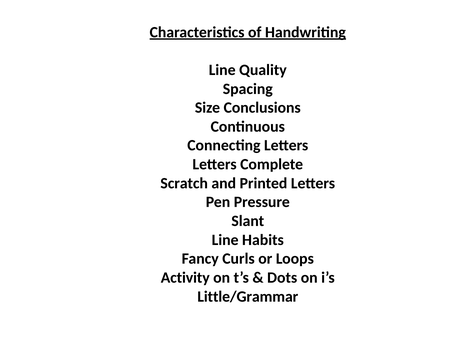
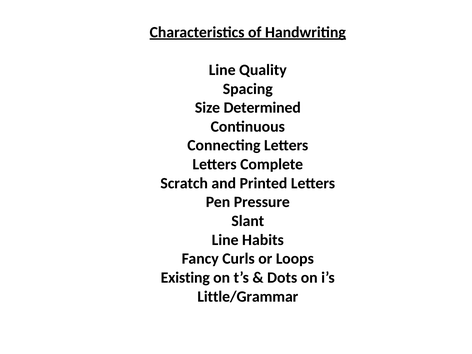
Conclusions: Conclusions -> Determined
Activity: Activity -> Existing
